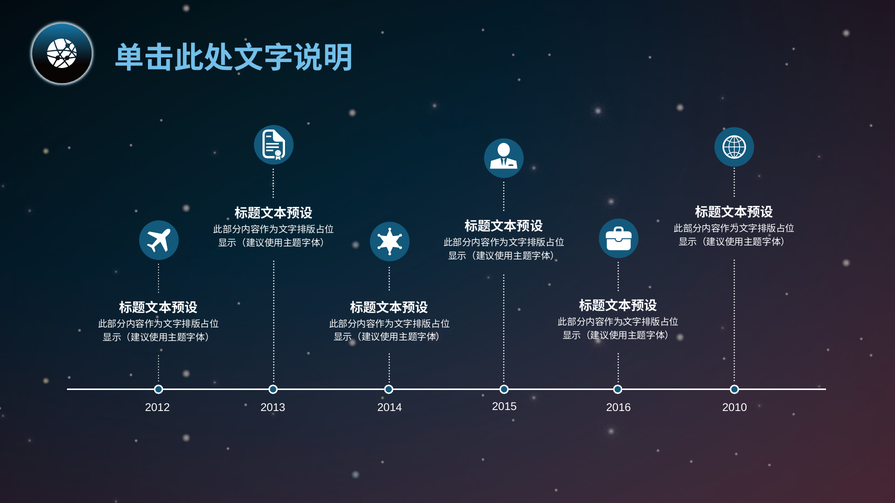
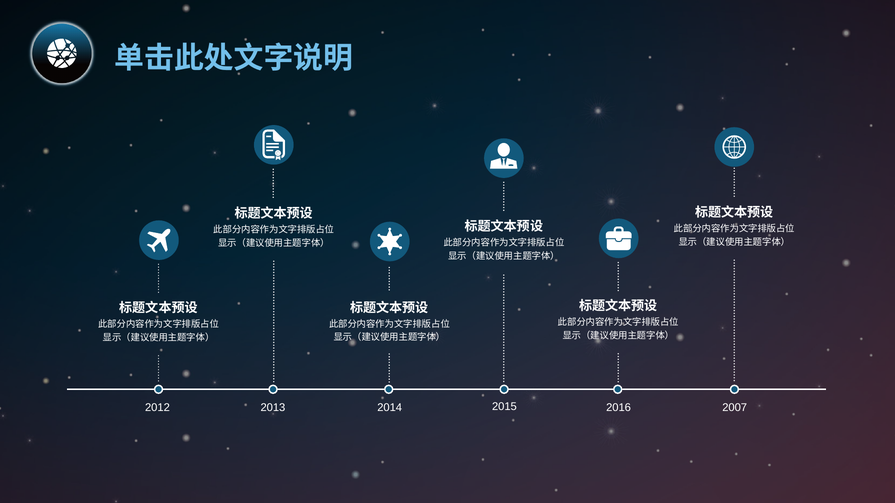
2010: 2010 -> 2007
